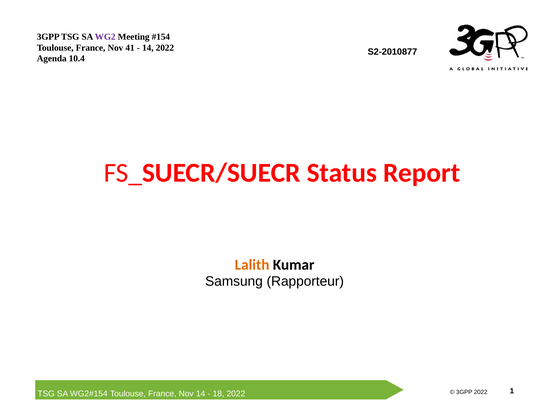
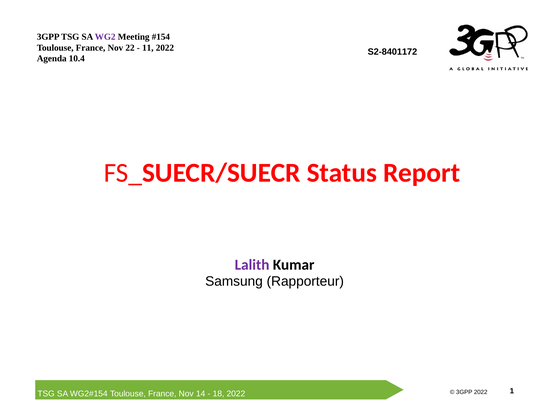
41: 41 -> 22
14 at (148, 48): 14 -> 11
S2-2010877: S2-2010877 -> S2-8401172
Lalith colour: orange -> purple
